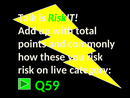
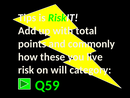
Talk: Talk -> Tips
you risk: risk -> live
live: live -> will
